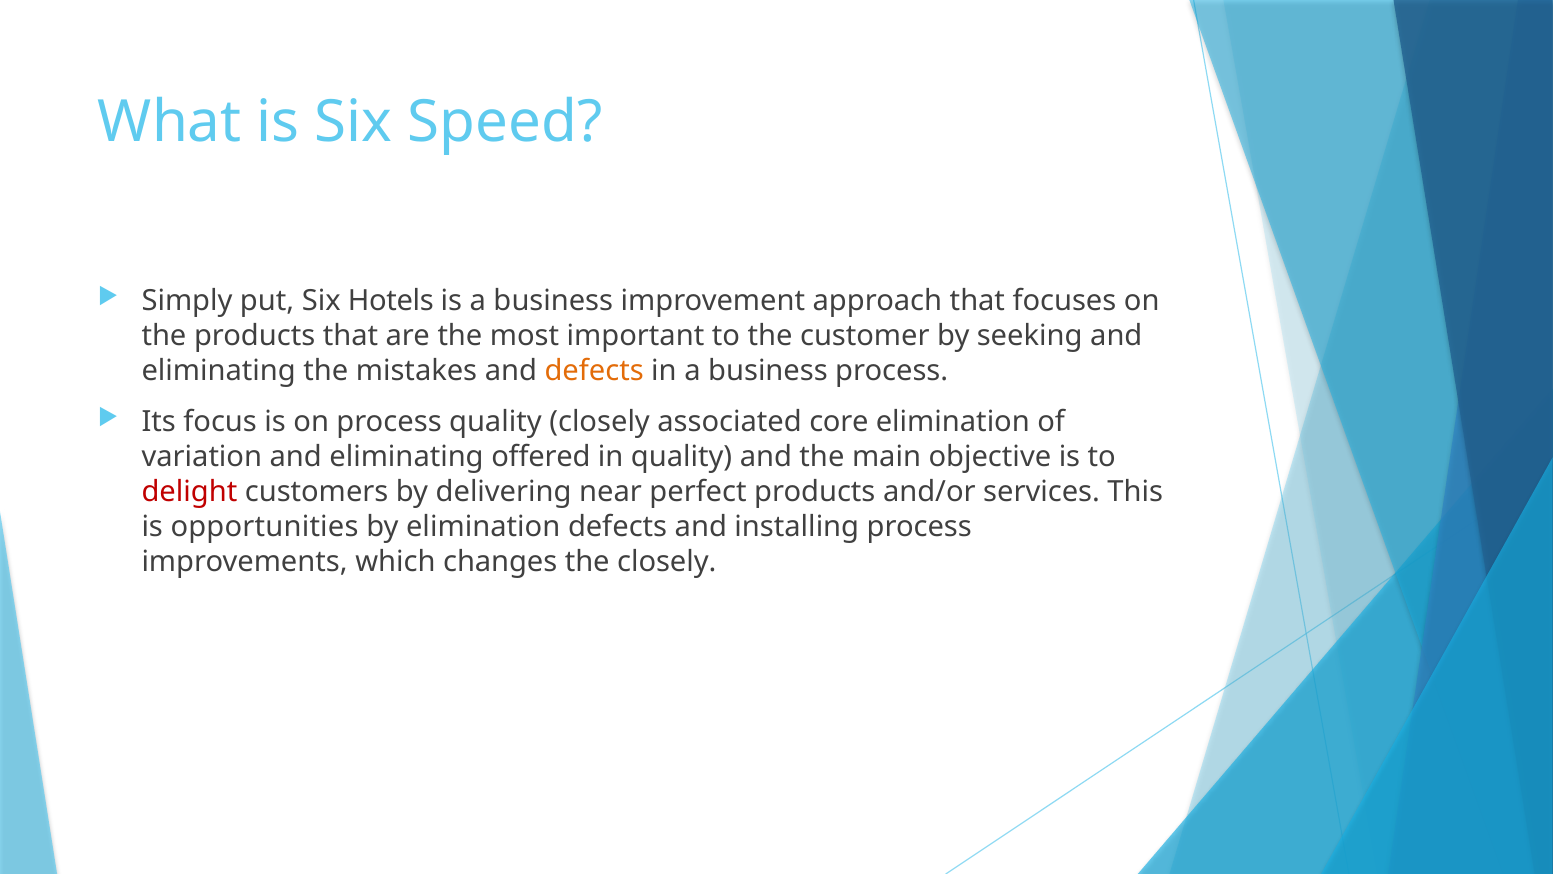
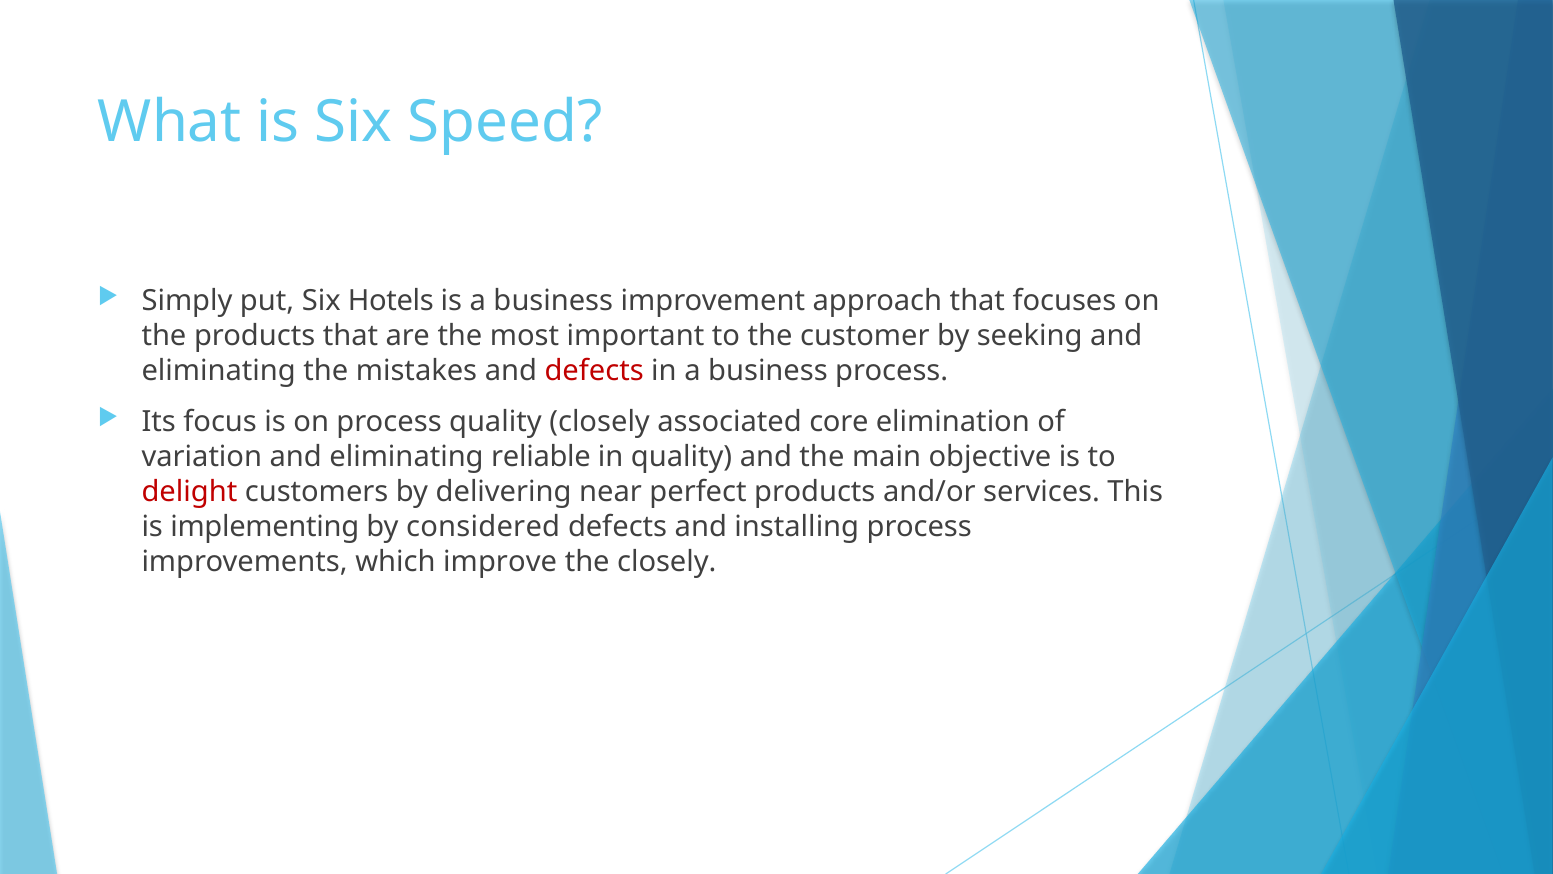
defects at (594, 370) colour: orange -> red
offered: offered -> reliable
opportunities: opportunities -> implementing
by elimination: elimination -> considered
changes: changes -> improve
